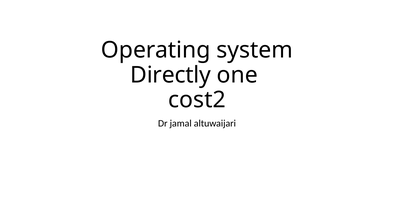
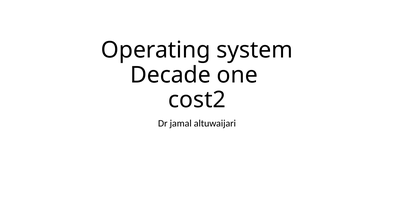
Directly: Directly -> Decade
